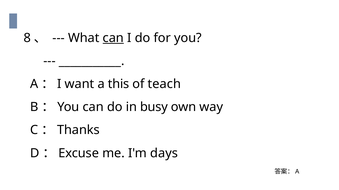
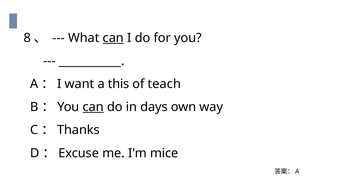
can at (93, 107) underline: none -> present
busy: busy -> days
days: days -> mice
